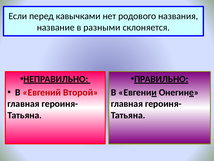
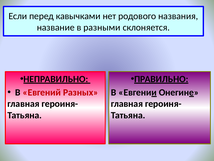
Второй: Второй -> Разных
